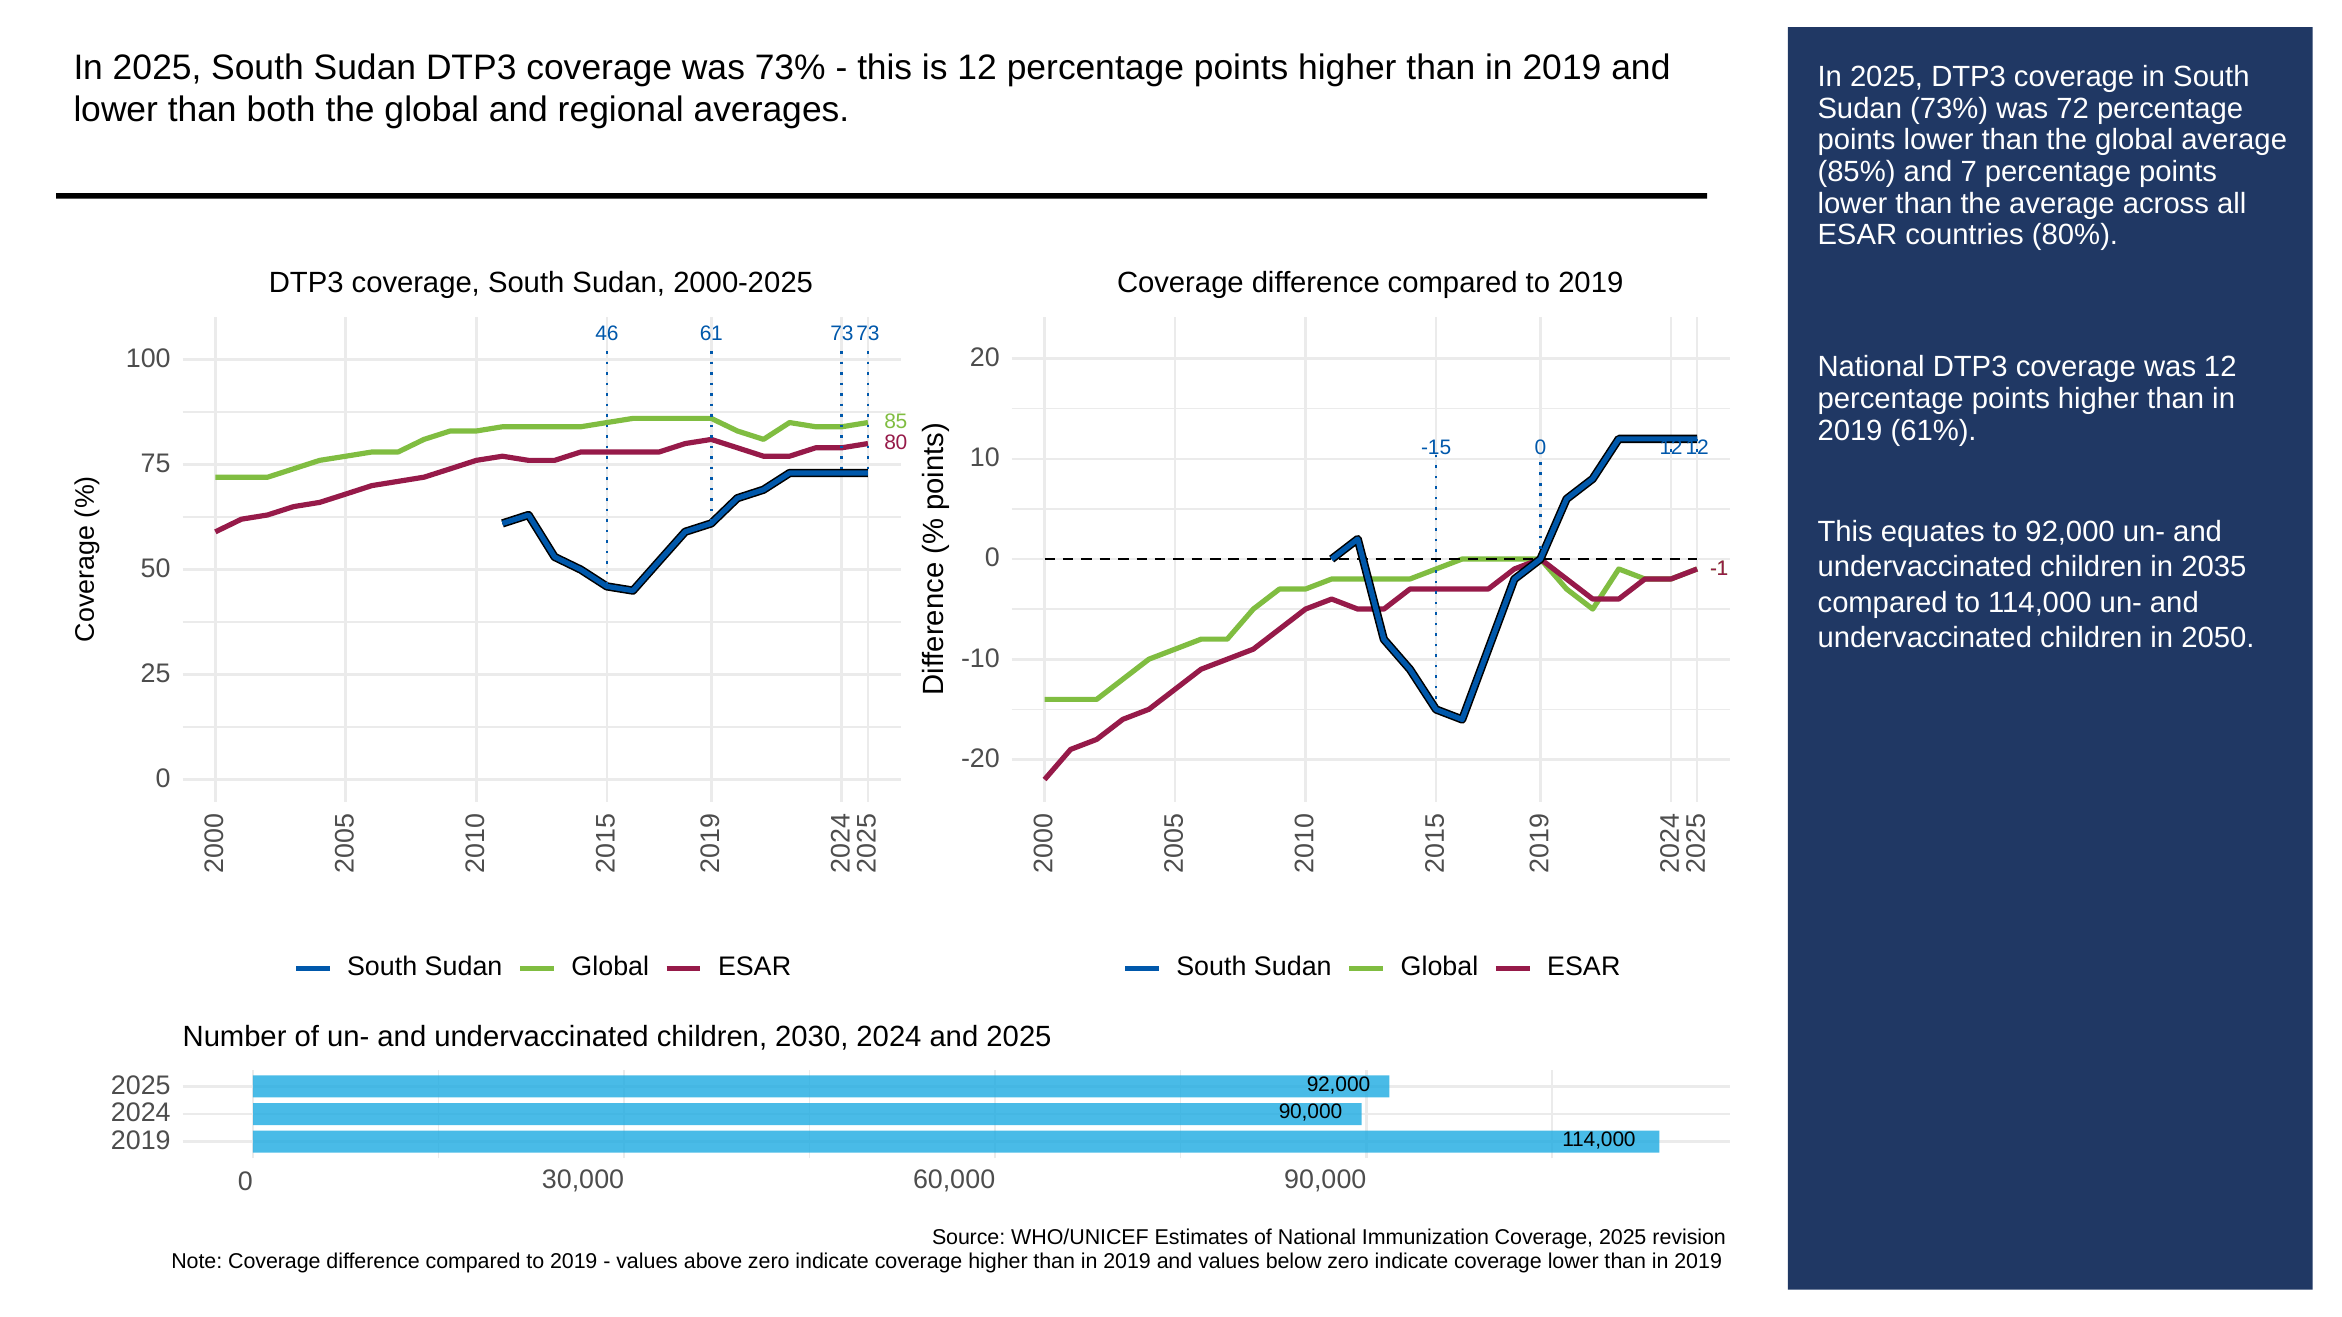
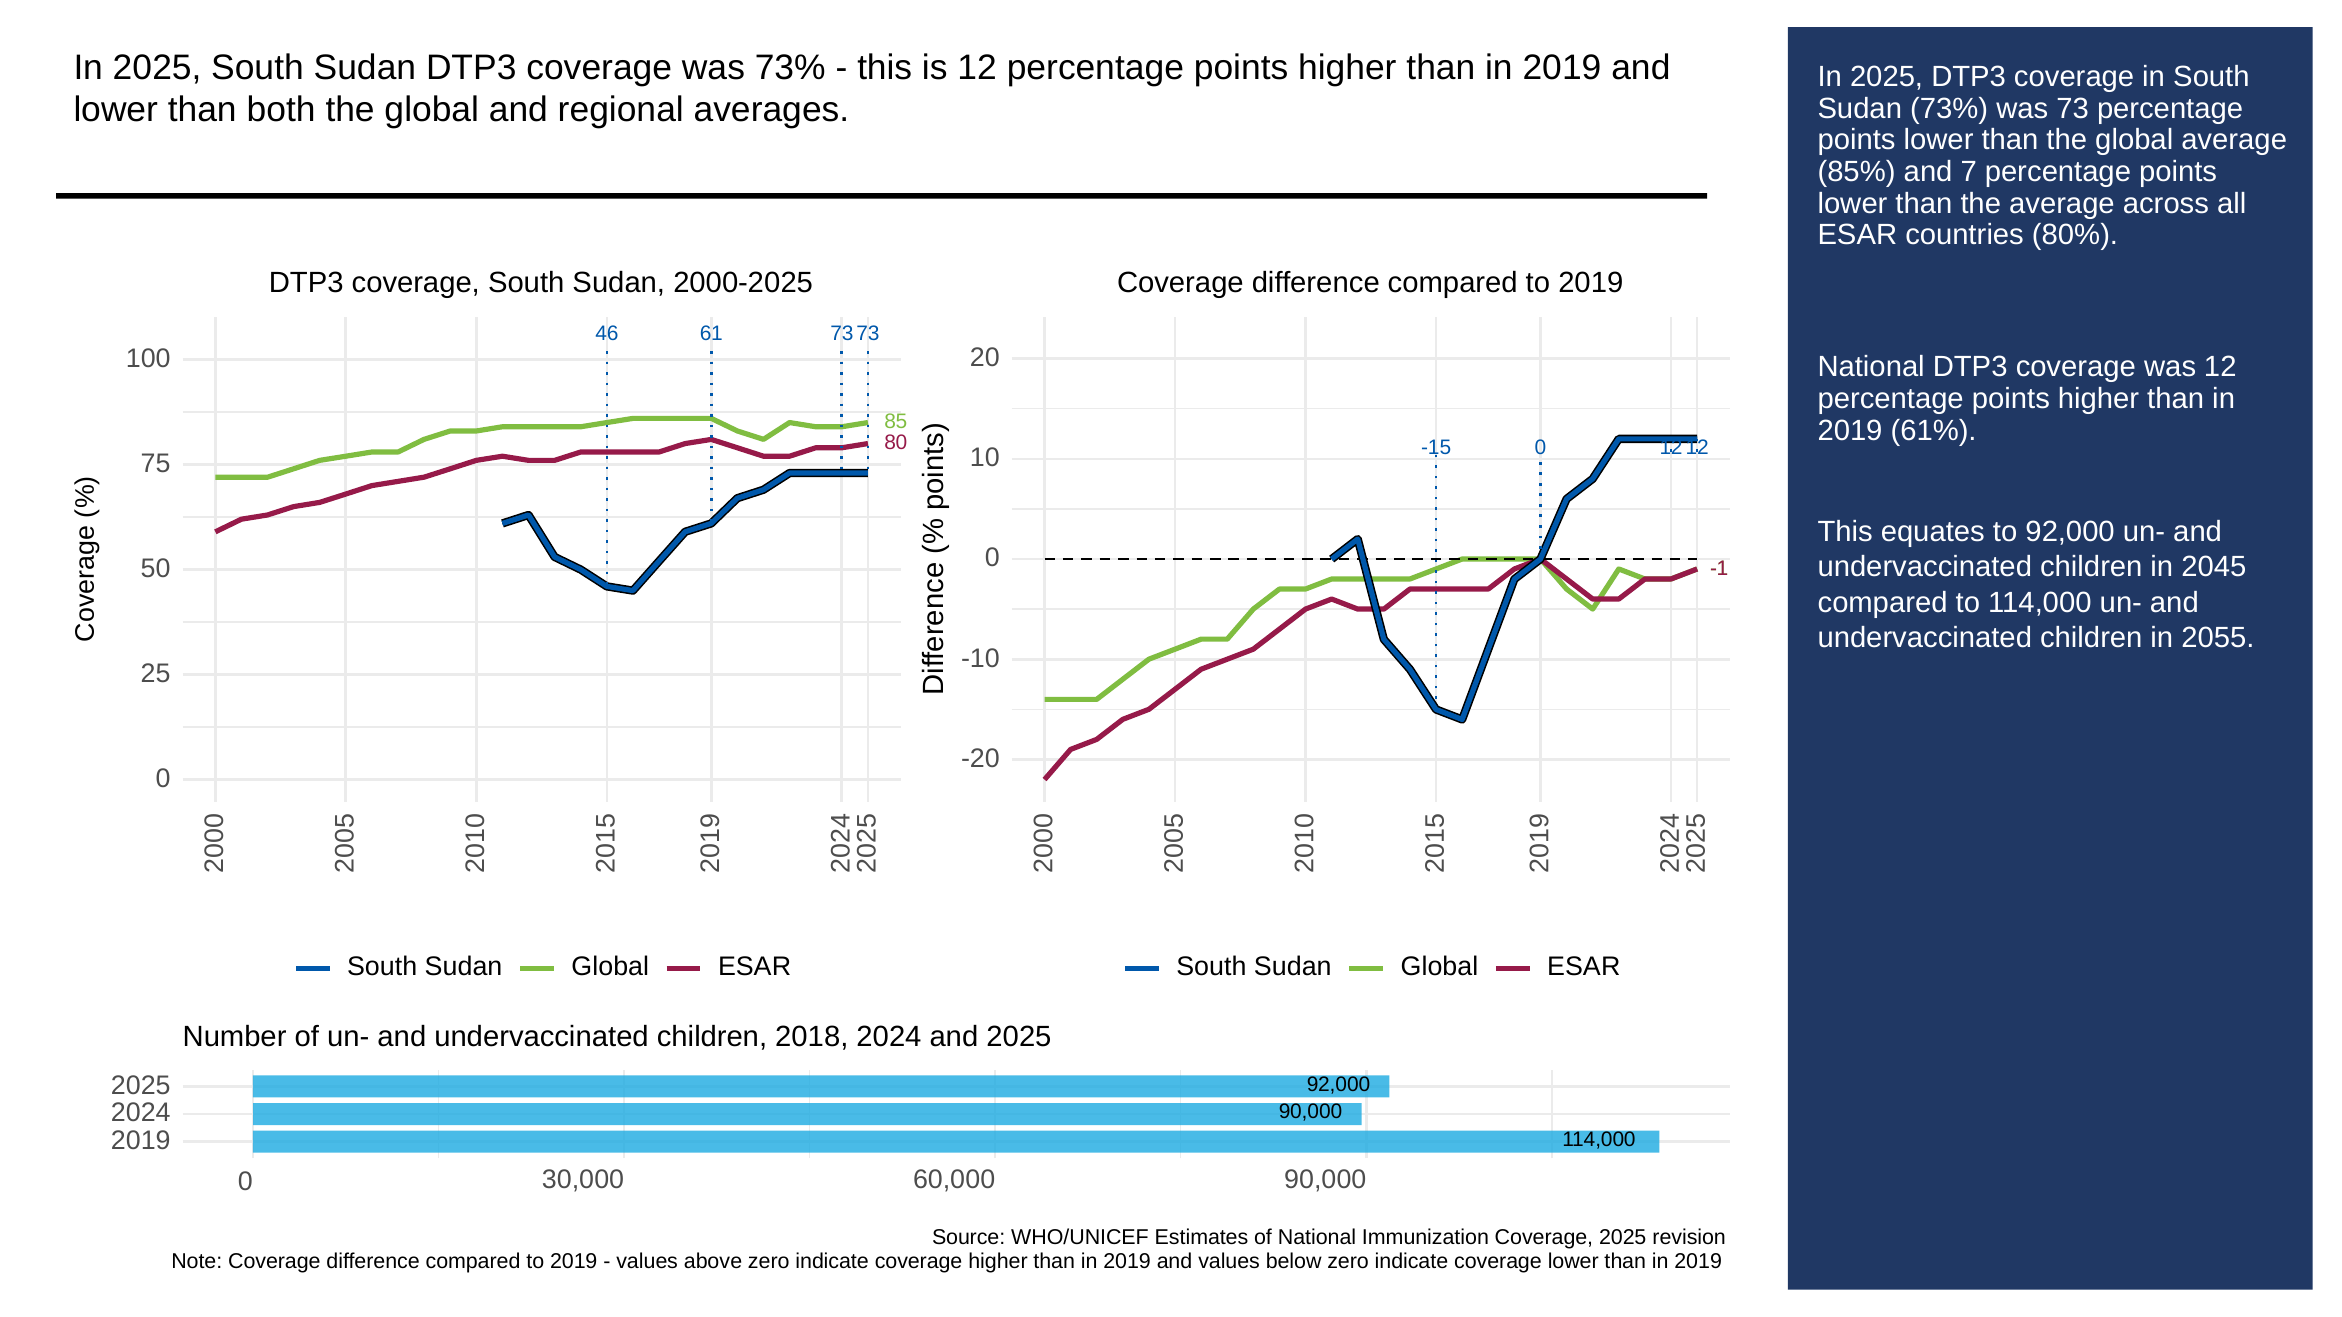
72: 72 -> 73
2035: 2035 -> 2045
2050: 2050 -> 2055
2030: 2030 -> 2018
